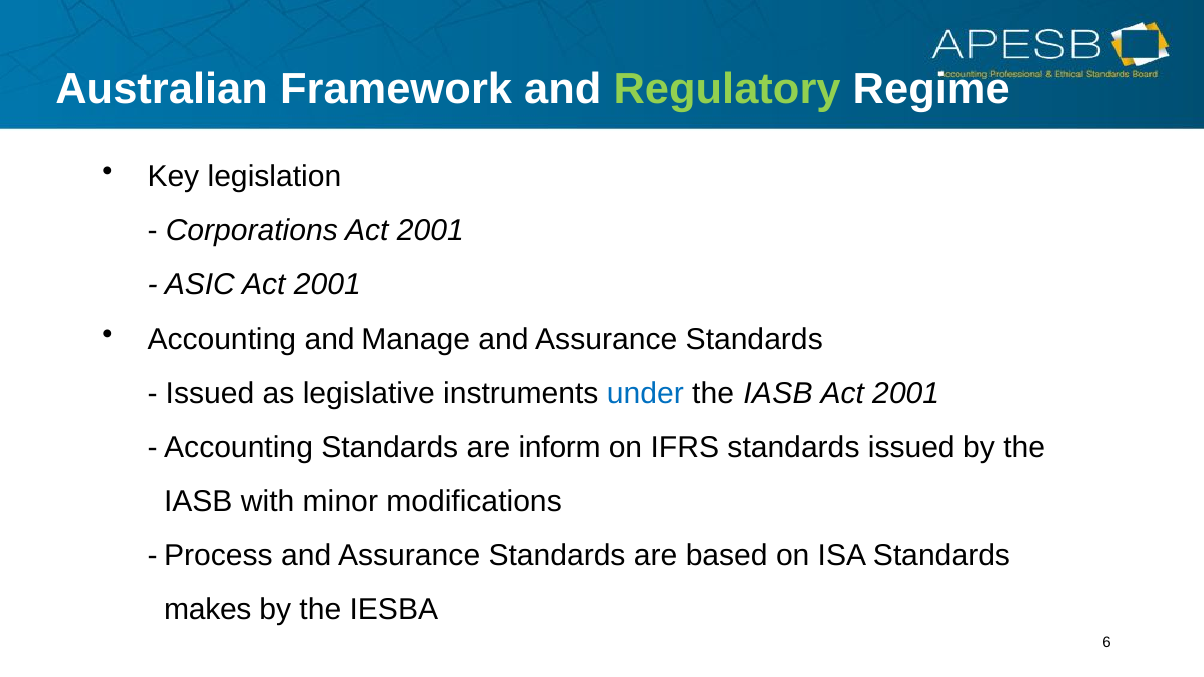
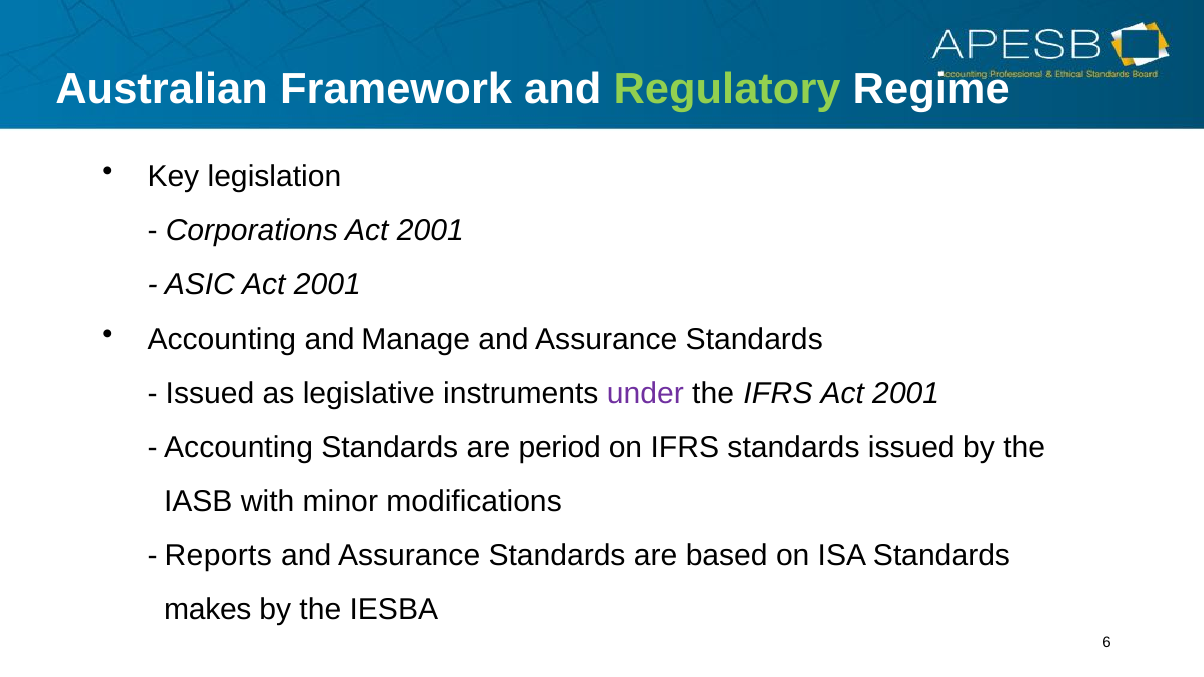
under colour: blue -> purple
IASB at (778, 393): IASB -> IFRS
inform: inform -> period
Process: Process -> Reports
